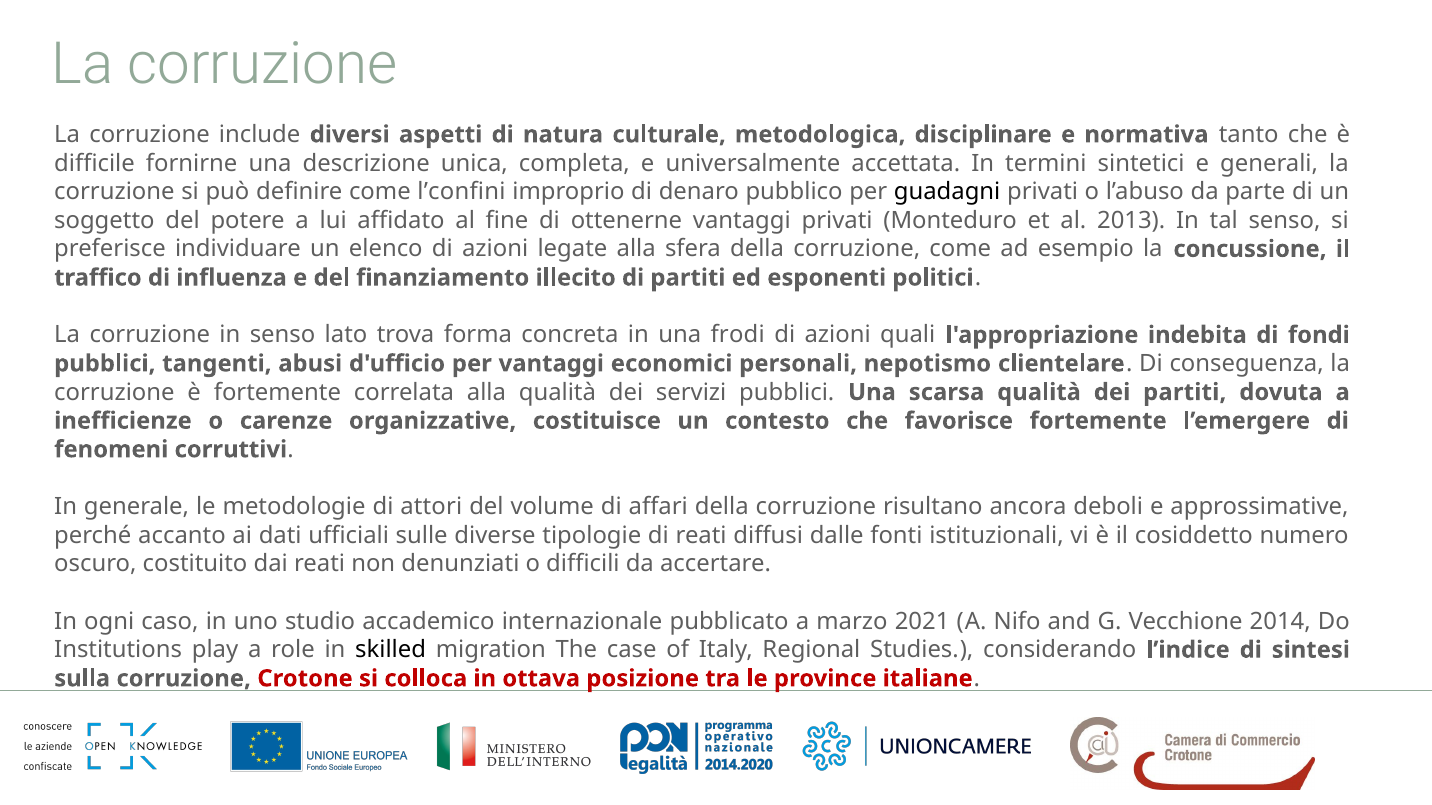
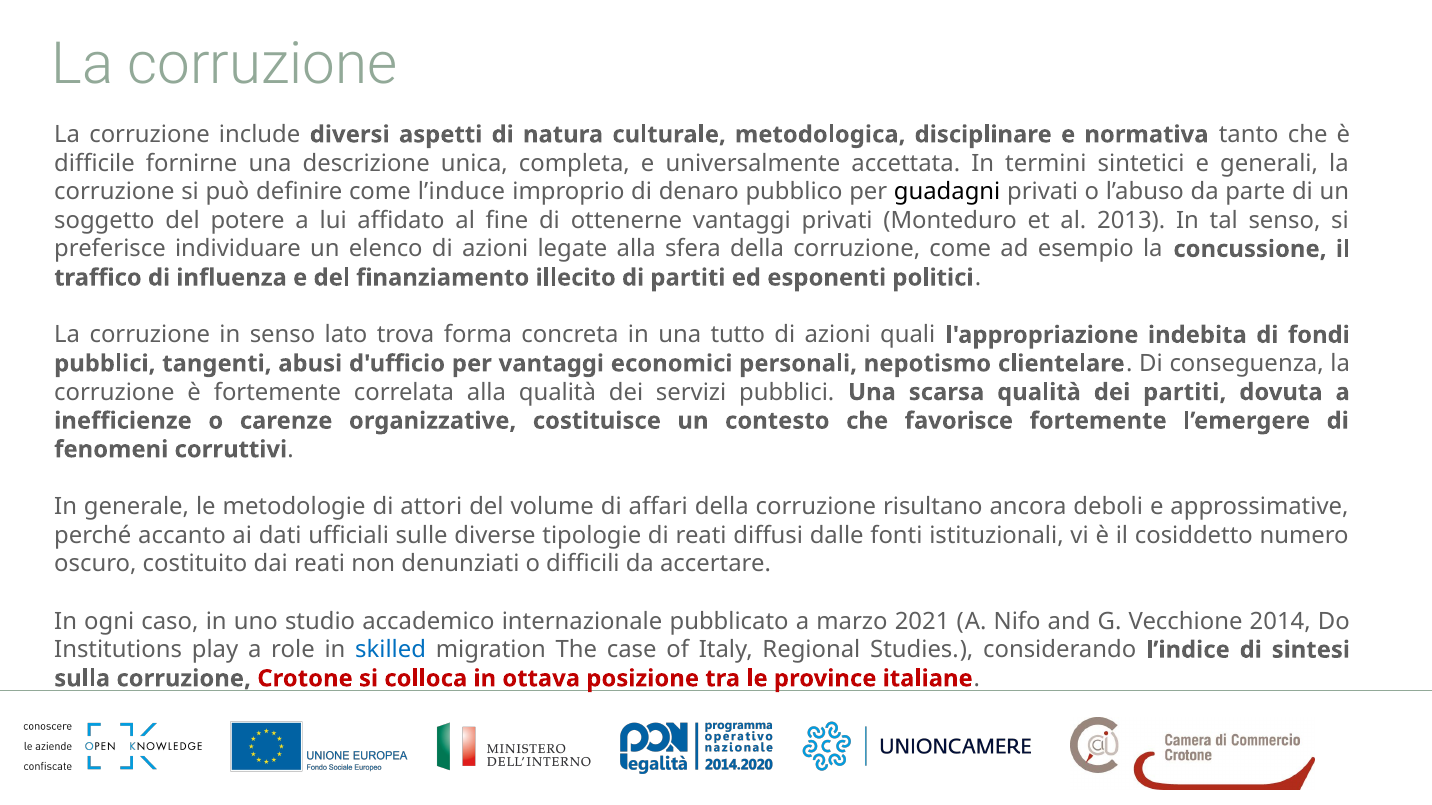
l’confini: l’confini -> l’induce
frodi: frodi -> tutto
skilled colour: black -> blue
